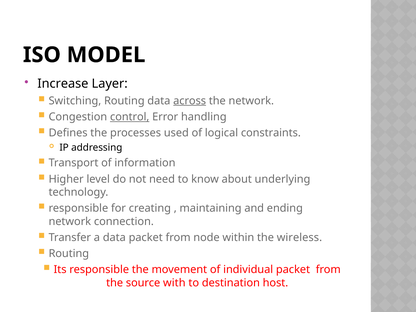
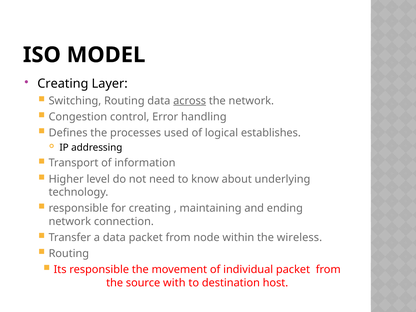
Increase at (63, 84): Increase -> Creating
control underline: present -> none
constraints: constraints -> establishes
